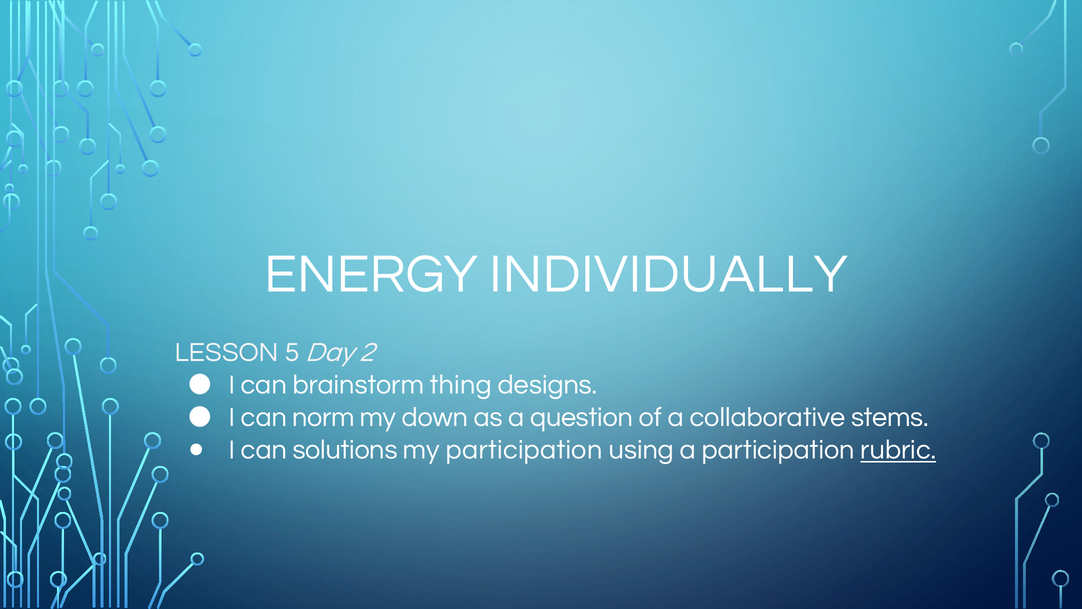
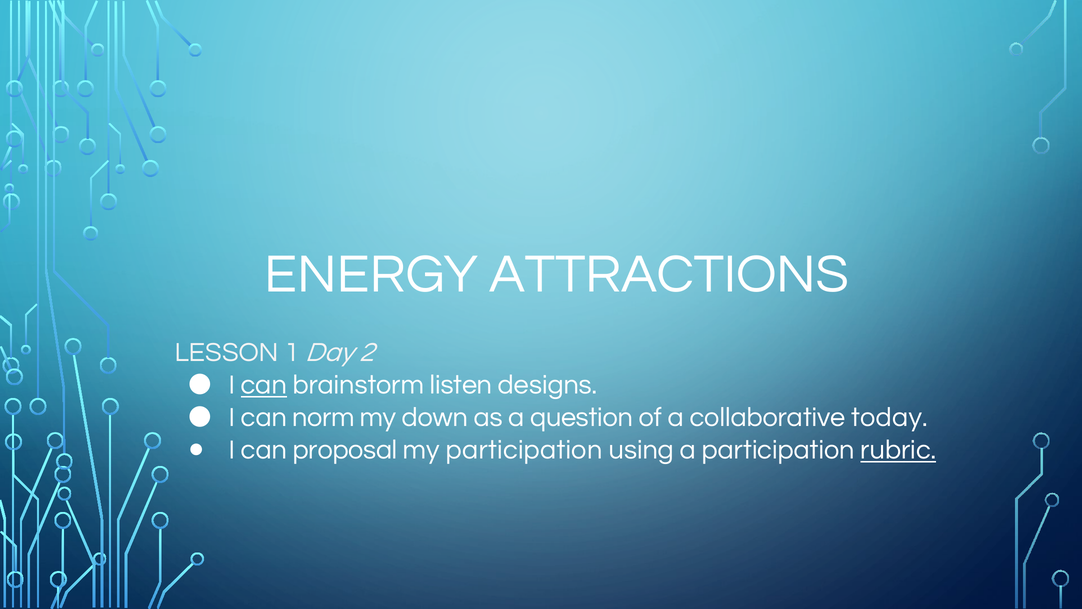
INDIVIDUALLY: INDIVIDUALLY -> ATTRACTIONS
5: 5 -> 1
can at (264, 385) underline: none -> present
thing: thing -> listen
stems: stems -> today
solutions: solutions -> proposal
